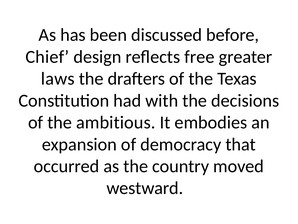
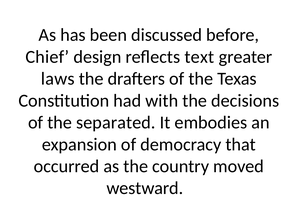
free: free -> text
ambitious: ambitious -> separated
